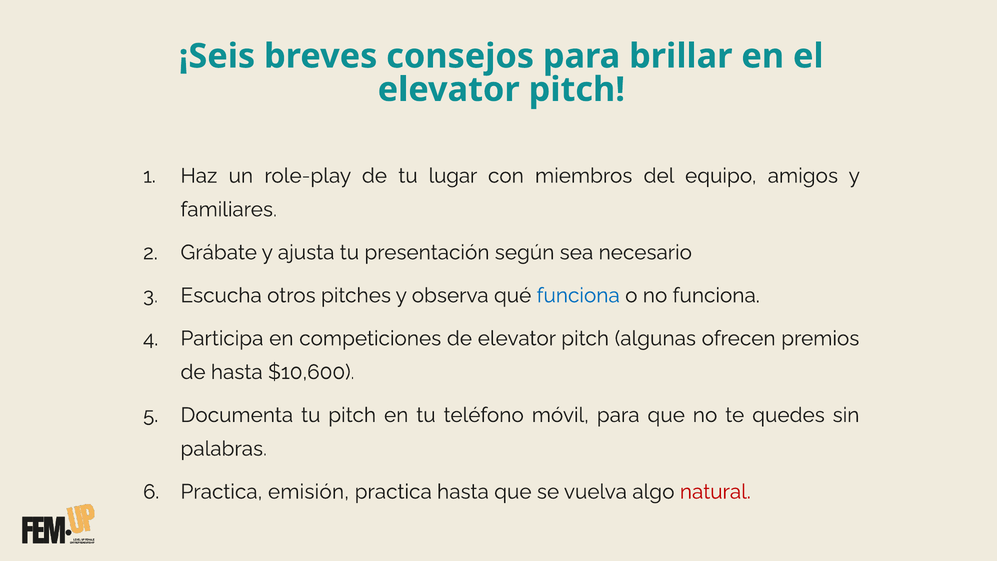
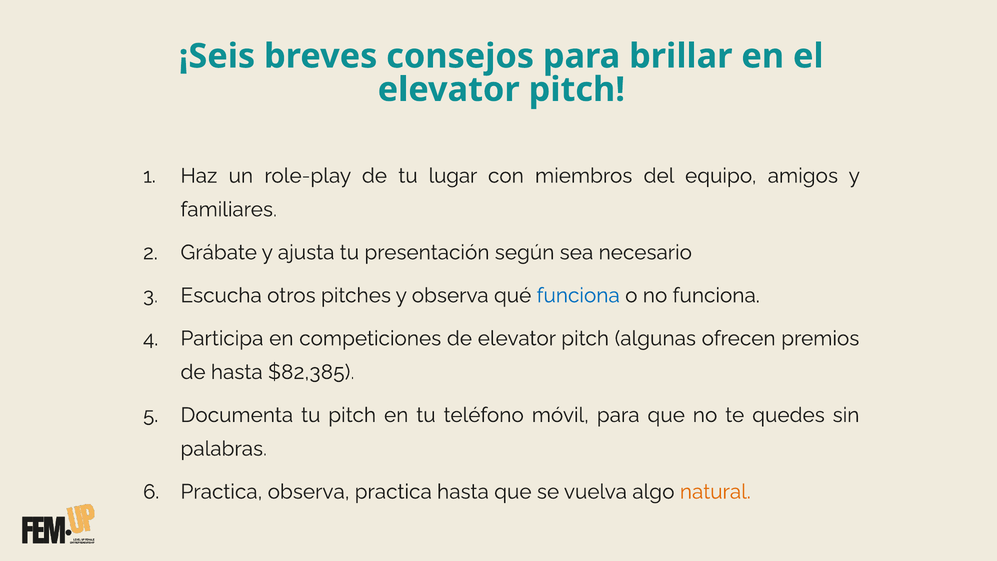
$10,600: $10,600 -> $82,385
Practica emisión: emisión -> observa
natural colour: red -> orange
